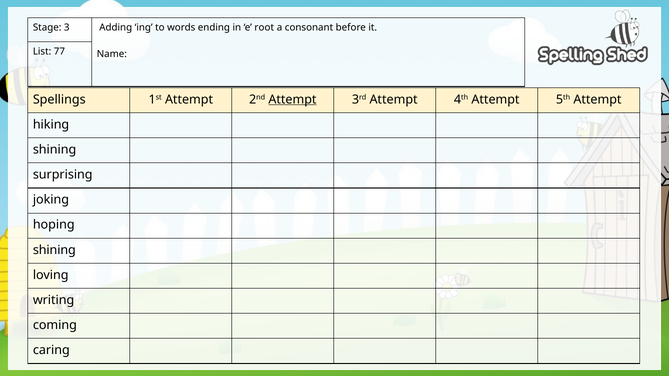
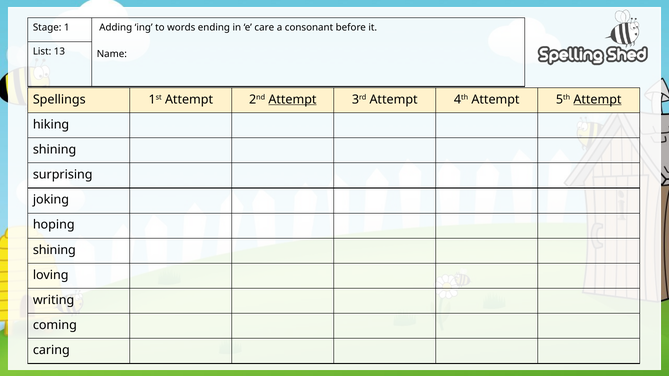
3: 3 -> 1
root: root -> care
77: 77 -> 13
Attempt at (597, 100) underline: none -> present
